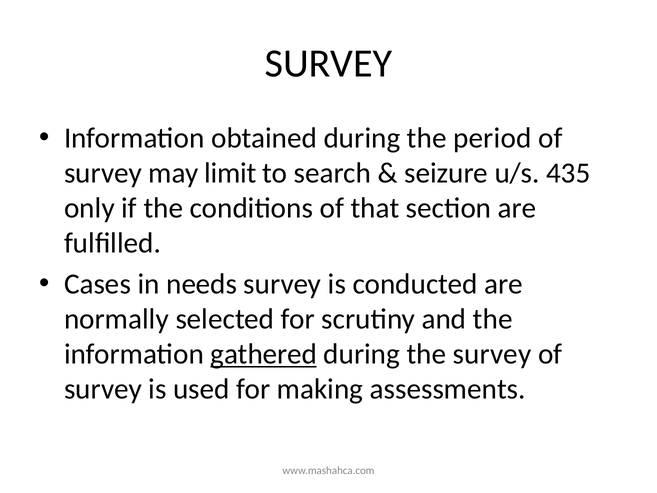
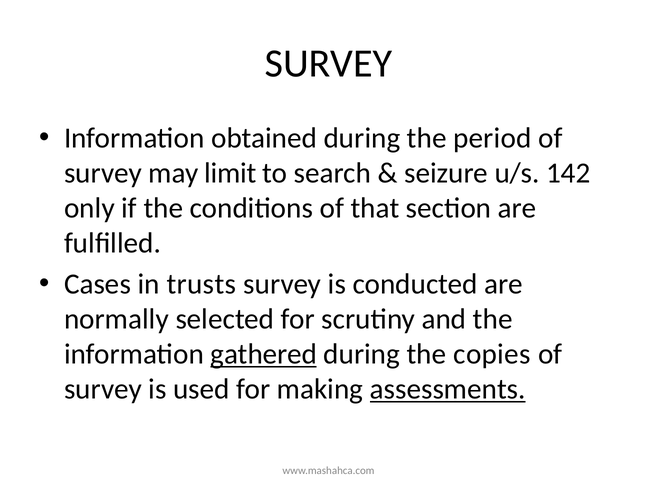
435: 435 -> 142
needs: needs -> trusts
the survey: survey -> copies
assessments underline: none -> present
